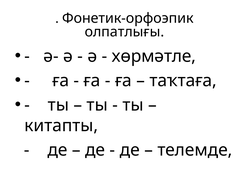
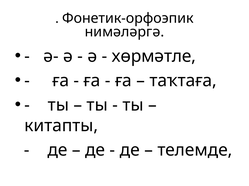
олпатлығы: олпатлығы -> нимәләргә
